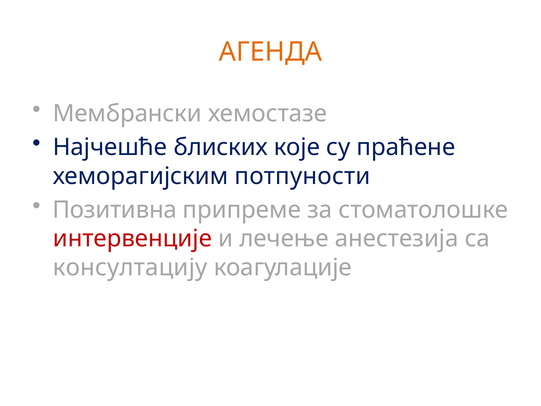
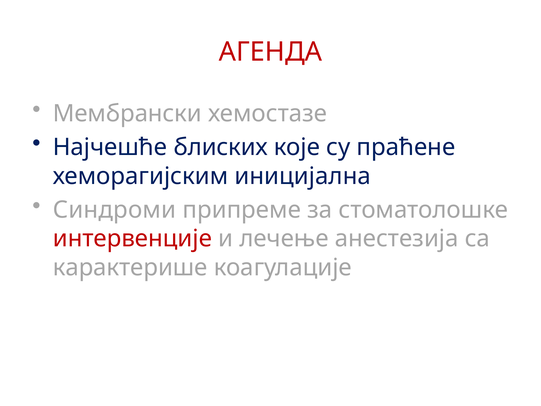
АГЕНДА colour: orange -> red
потпуности: потпуности -> иницијална
Позитивна: Позитивна -> Синдроми
консултацију: консултацију -> карактерише
